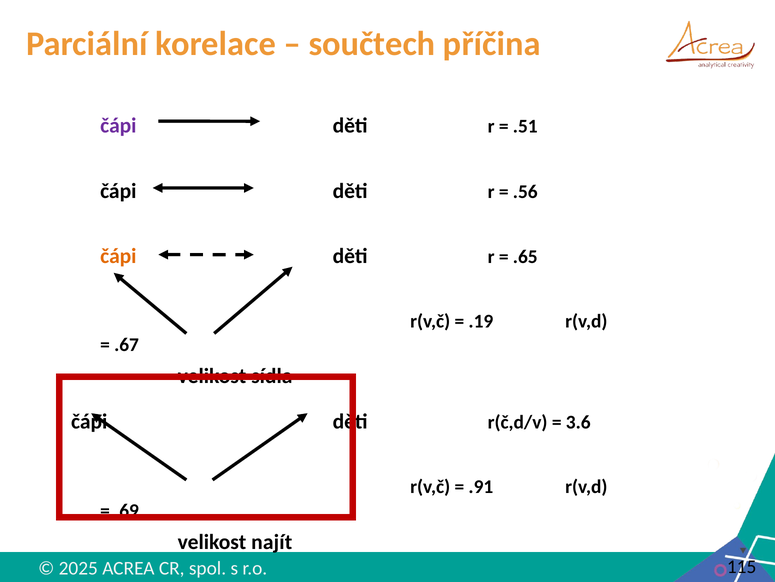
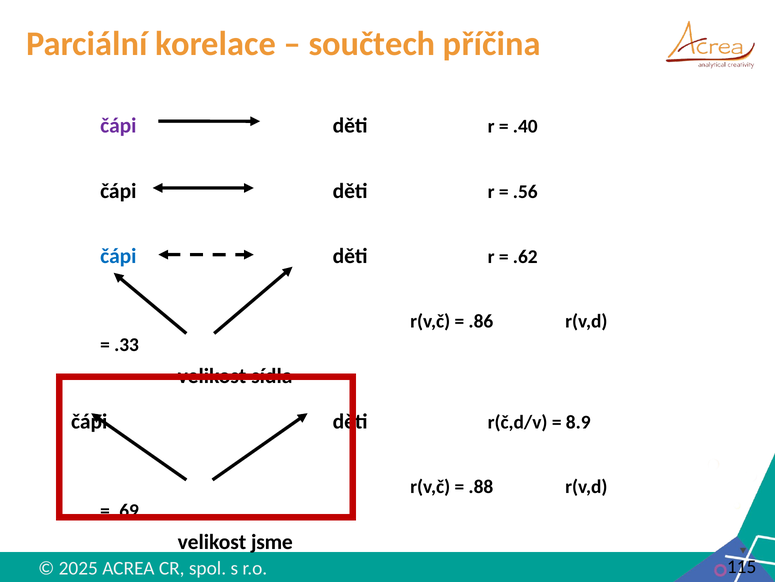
.51: .51 -> .40
čápi at (118, 256) colour: orange -> blue
.65: .65 -> .62
.19: .19 -> .86
.67: .67 -> .33
3.6: 3.6 -> 8.9
.91: .91 -> .88
najít: najít -> jsme
